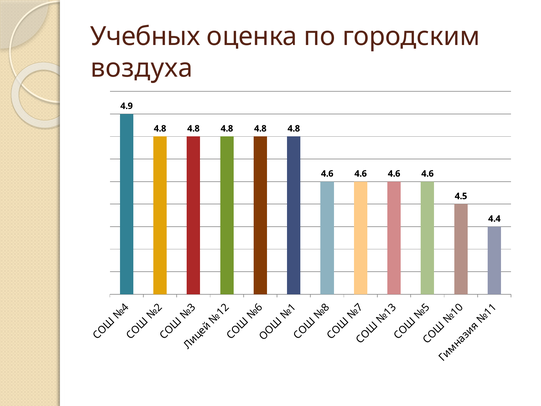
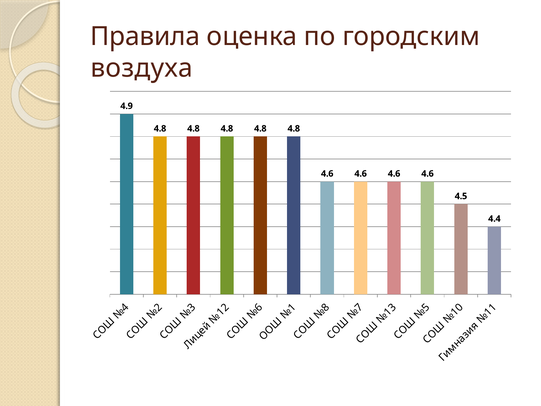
Учебных: Учебных -> Правила
